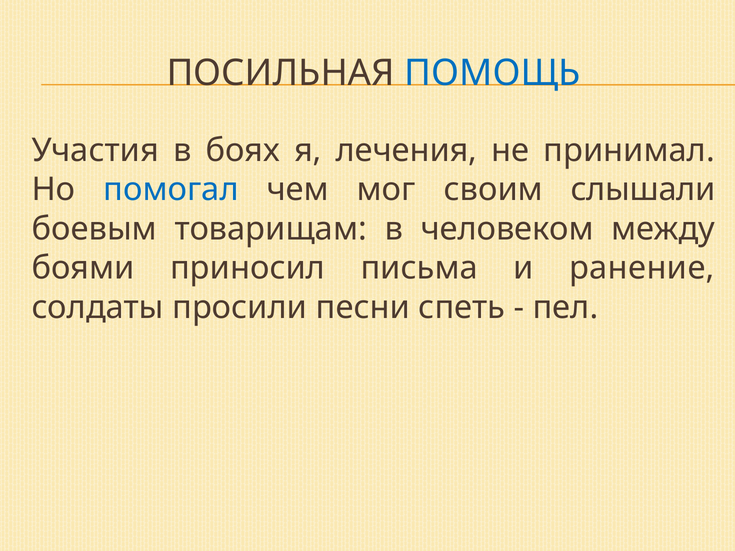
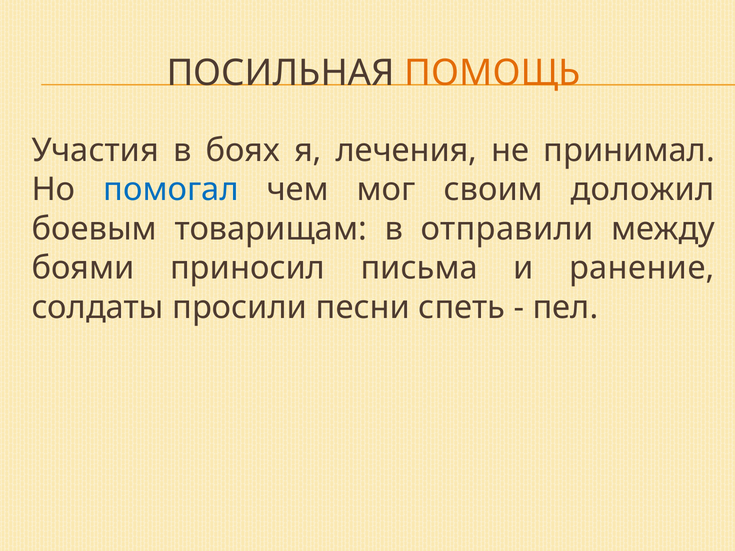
ПОМОЩЬ colour: blue -> orange
слышали: слышали -> доложил
человеком: человеком -> отправили
